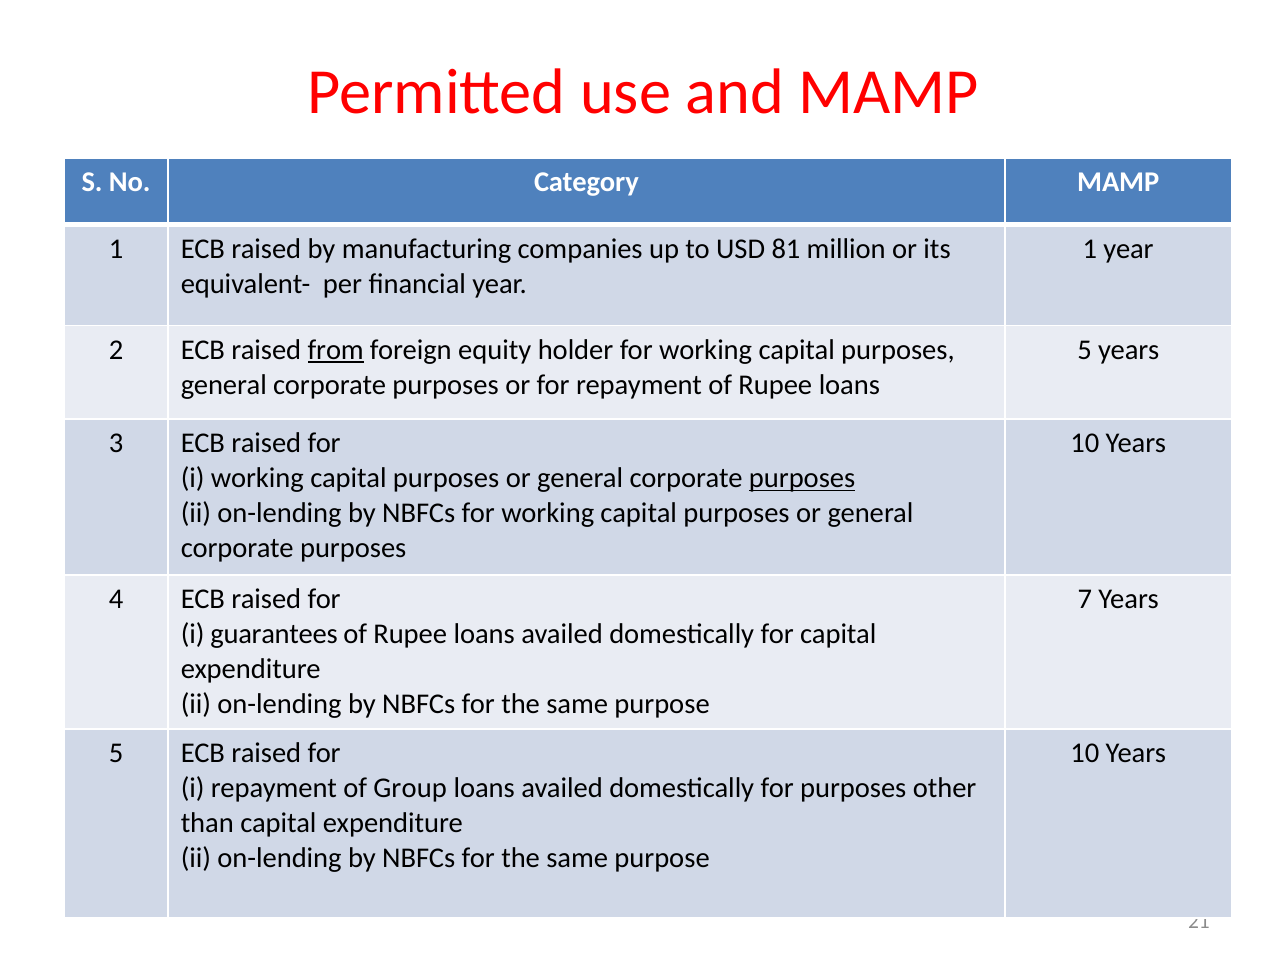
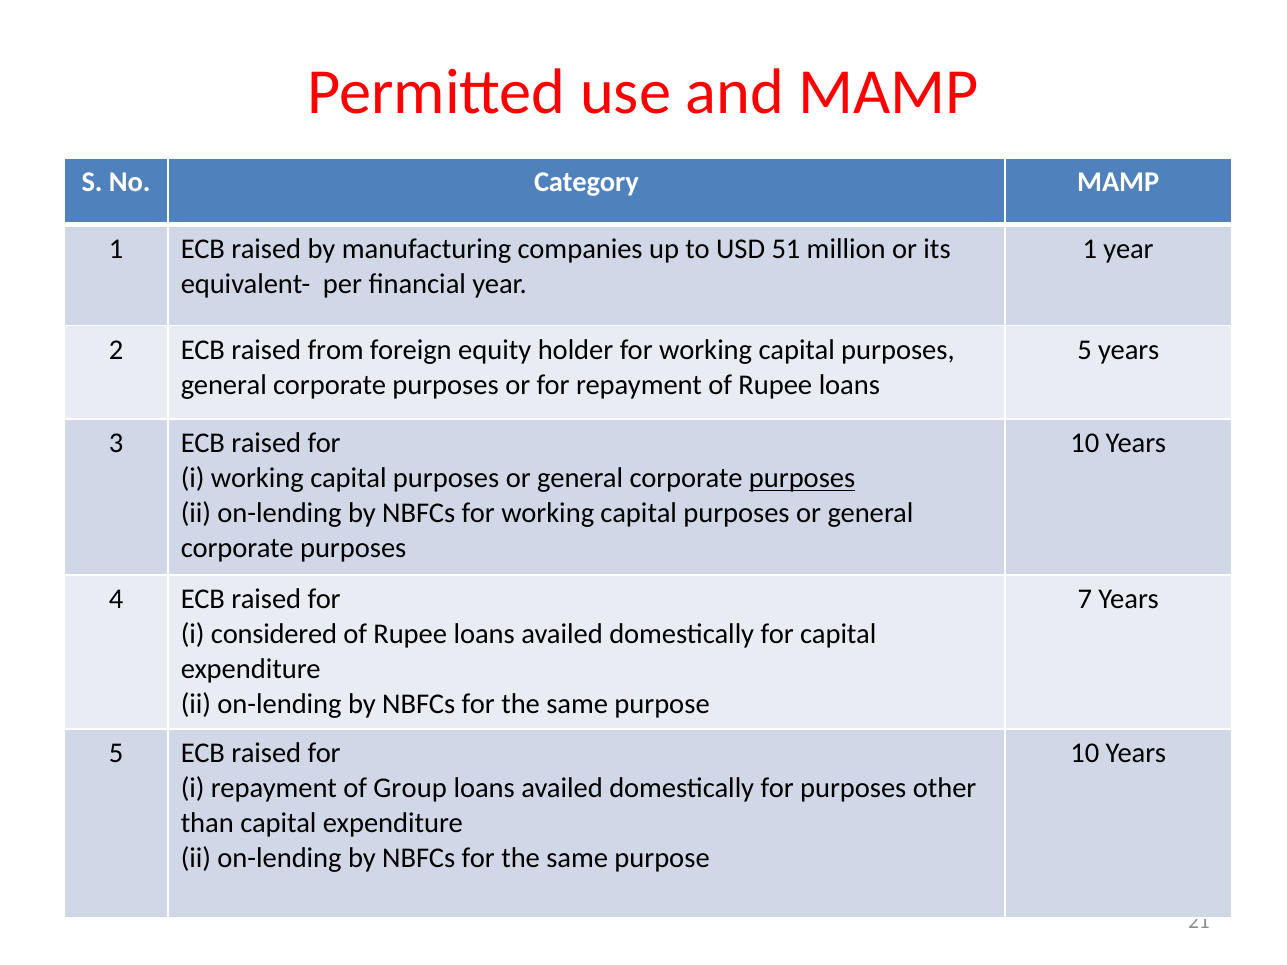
81: 81 -> 51
from underline: present -> none
guarantees: guarantees -> considered
